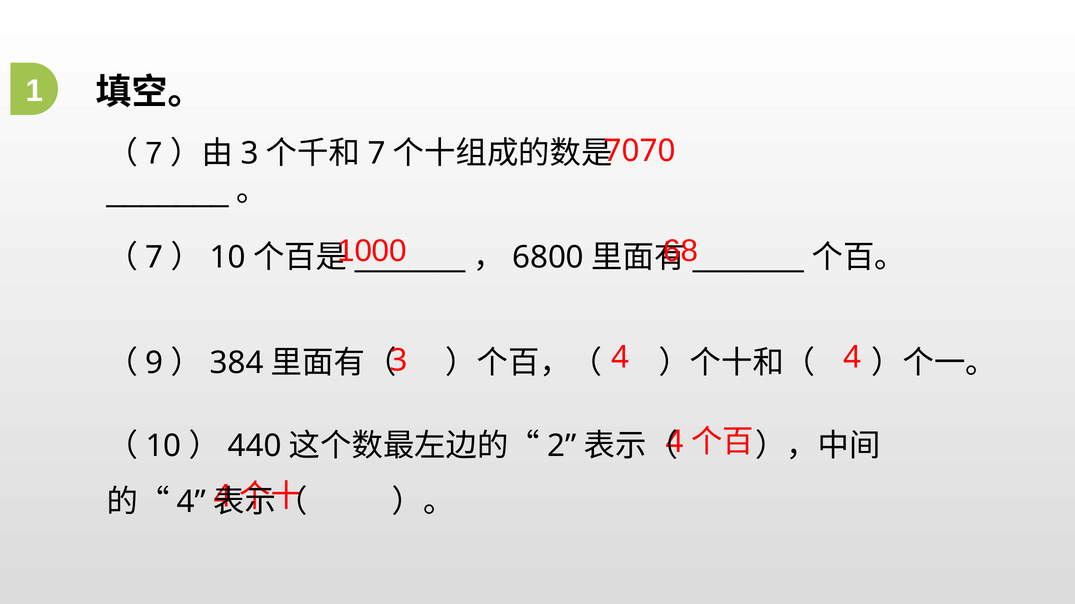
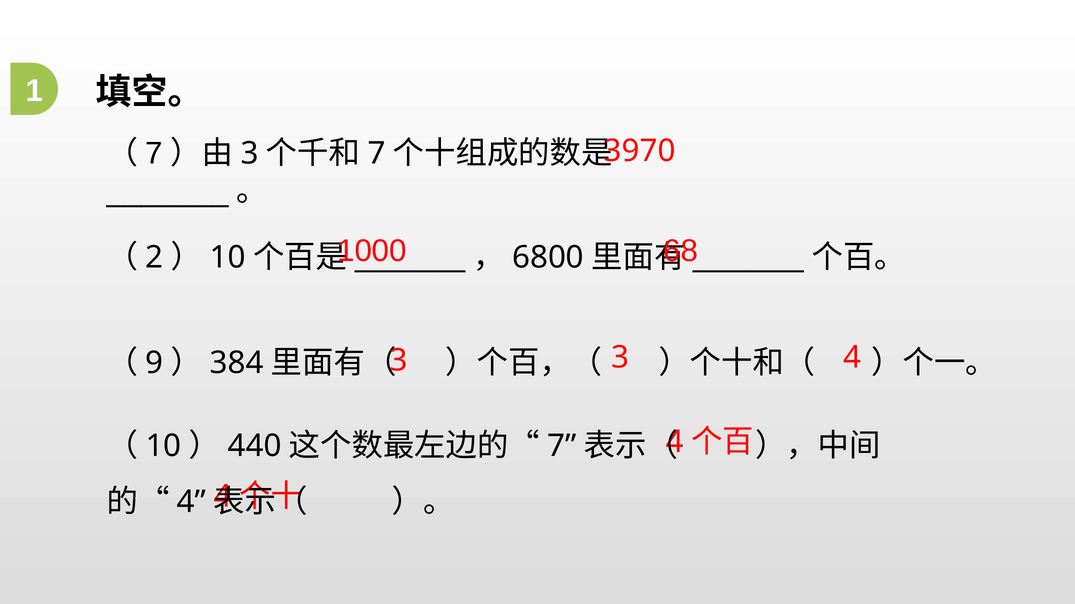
7070: 7070 -> 3970
7 at (154, 258): 7 -> 2
4 at (620, 358): 4 -> 3
2 at (562, 446): 2 -> 7
